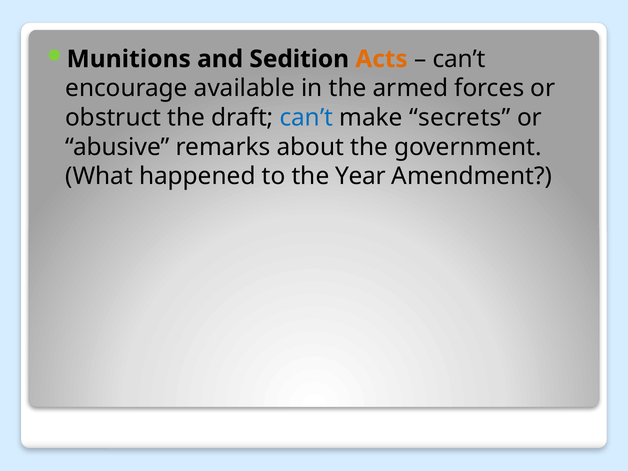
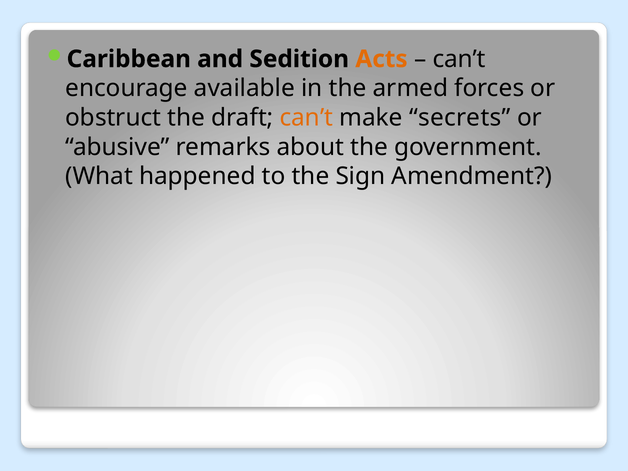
Munitions: Munitions -> Caribbean
can’t at (306, 118) colour: blue -> orange
Year: Year -> Sign
